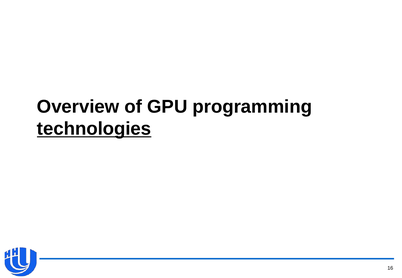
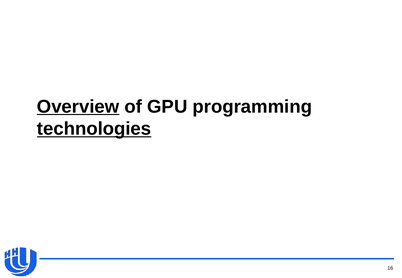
Overview underline: none -> present
